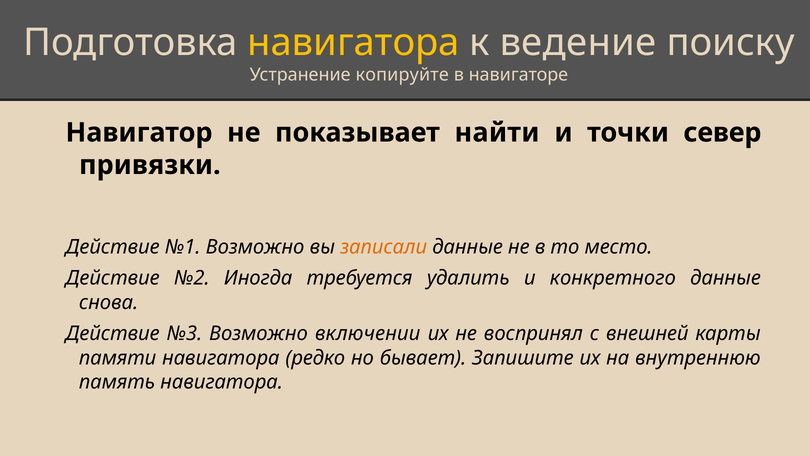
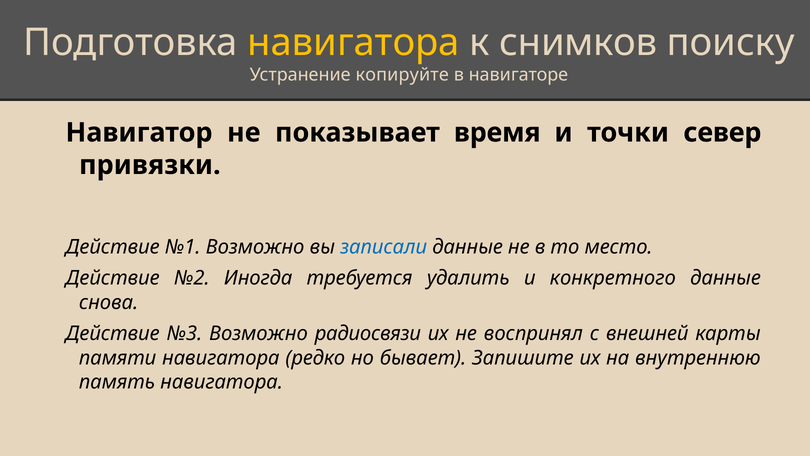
ведение: ведение -> снимков
найти: найти -> время
записали colour: orange -> blue
включении: включении -> радиосвязи
